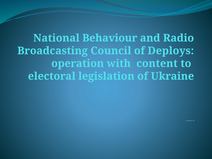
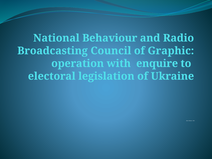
Deploys: Deploys -> Graphic
content: content -> enquire
